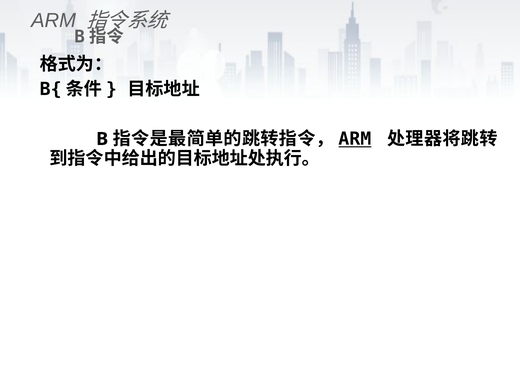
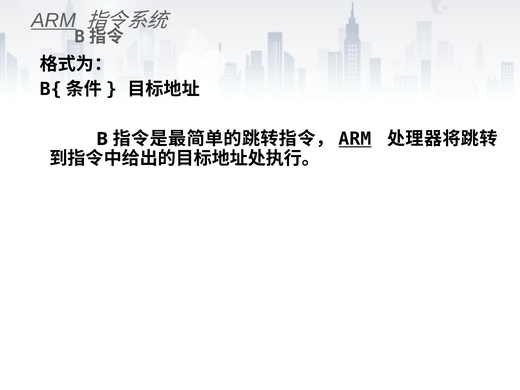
ARM at (54, 20) underline: none -> present
